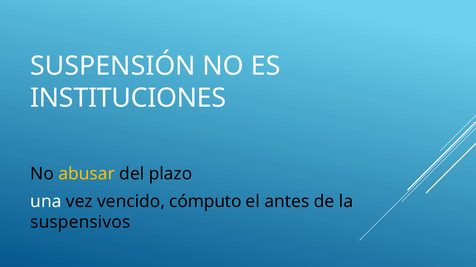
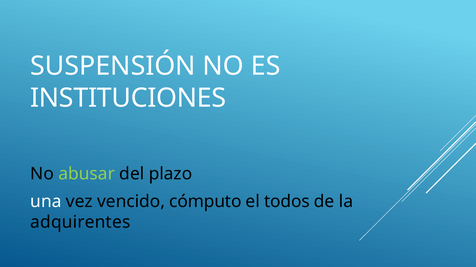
abusar colour: yellow -> light green
antes: antes -> todos
suspensivos: suspensivos -> adquirentes
